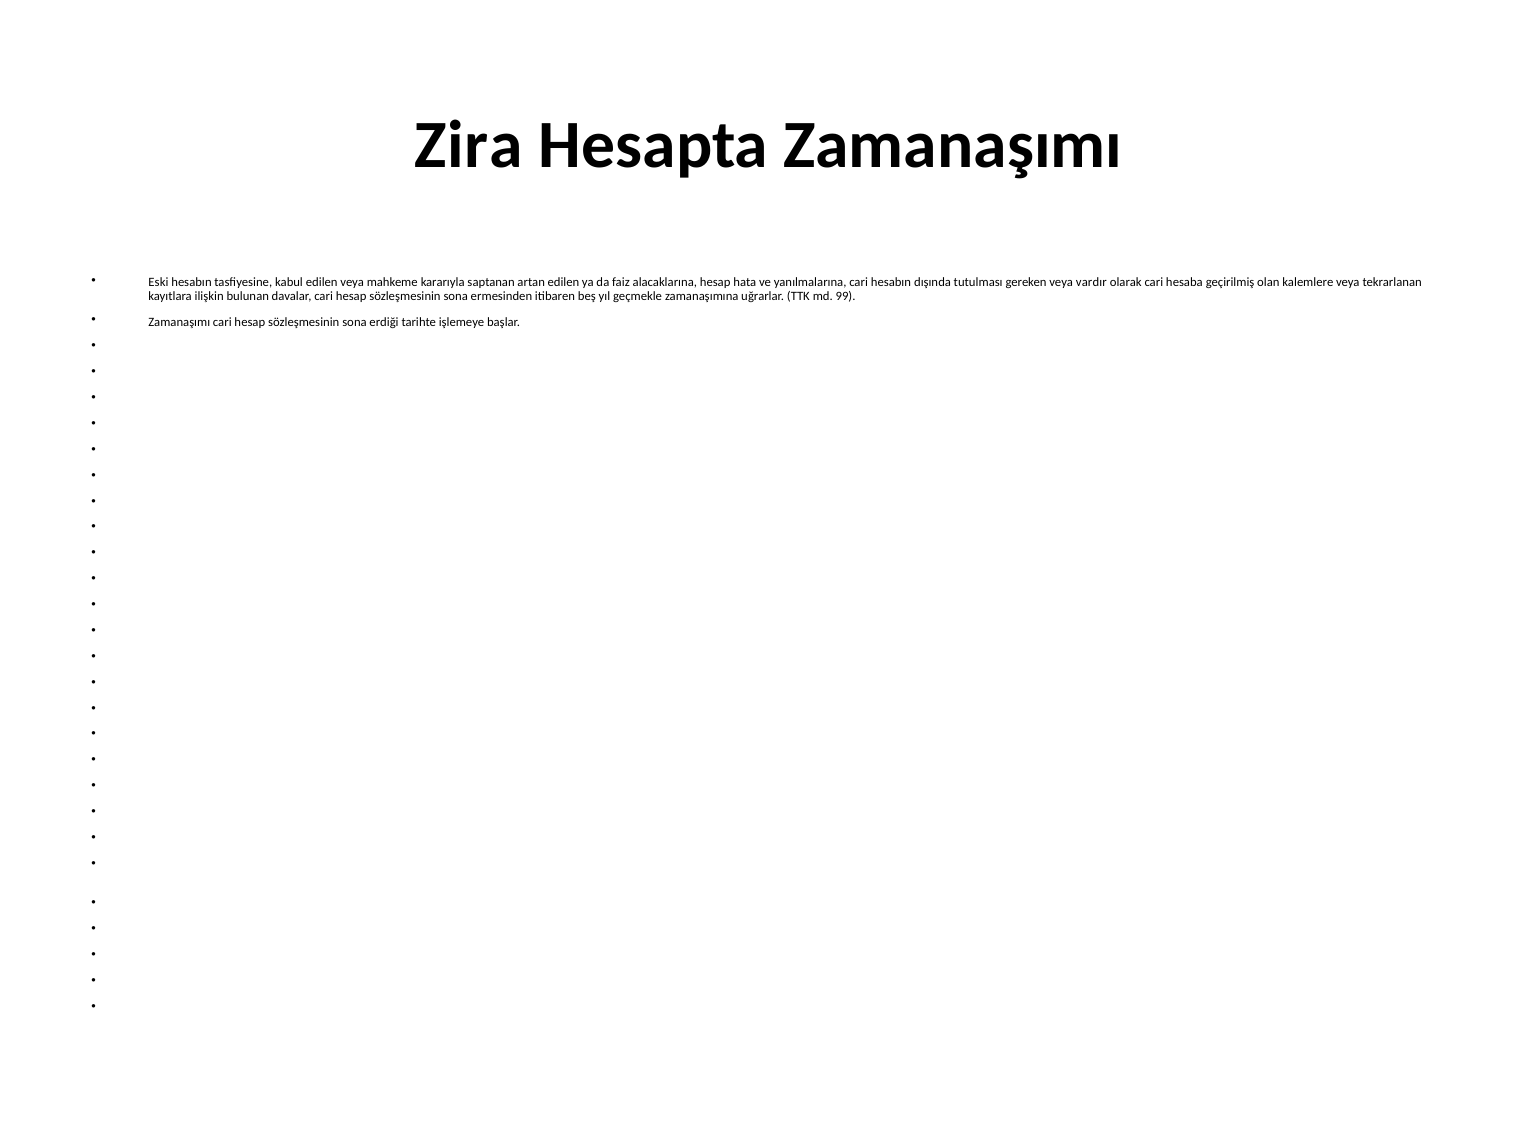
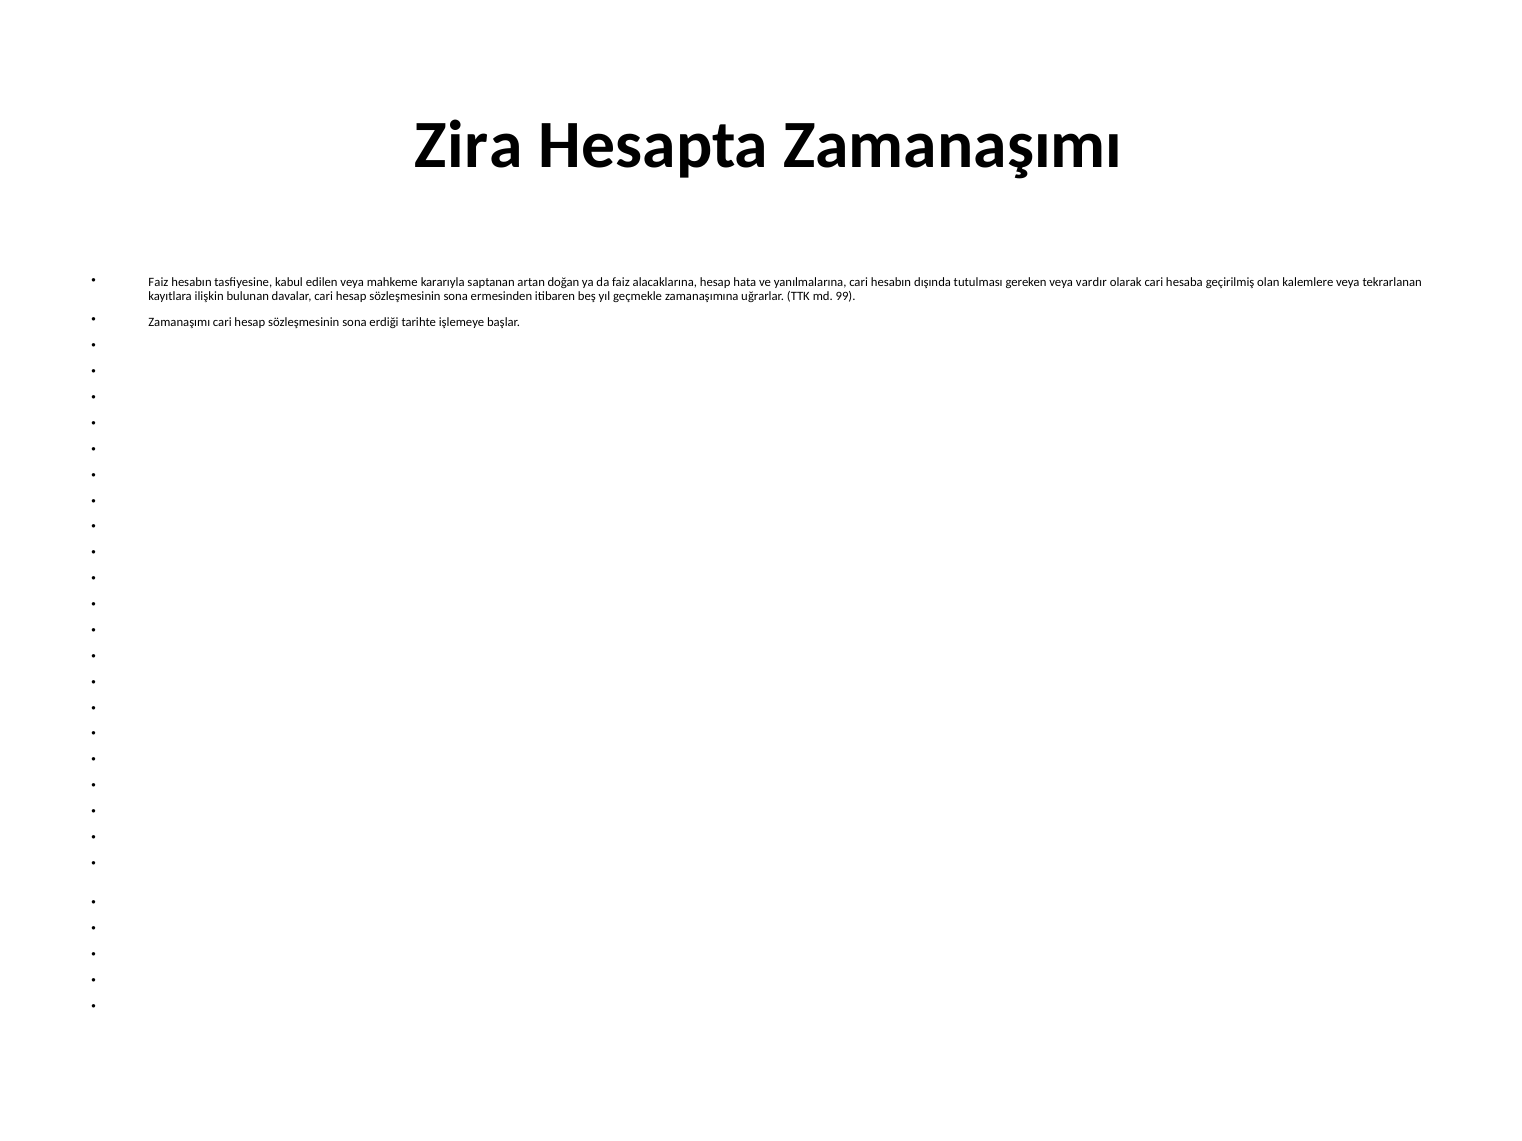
Eski at (158, 282): Eski -> Faiz
artan edilen: edilen -> doğan
